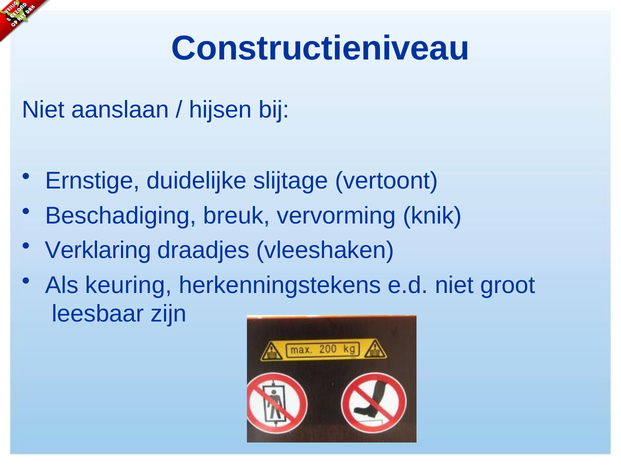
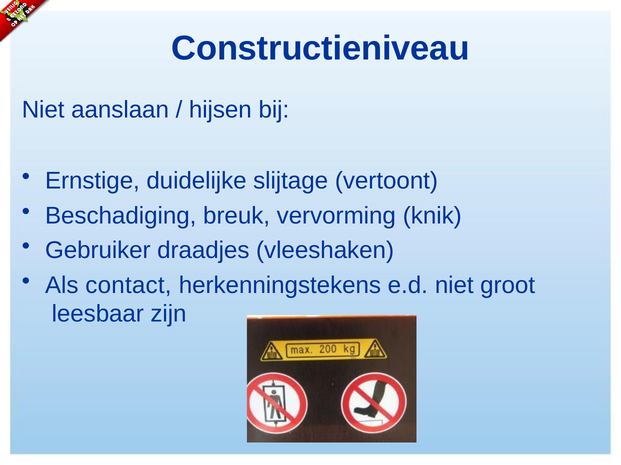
Verklaring: Verklaring -> Gebruiker
keuring: keuring -> contact
